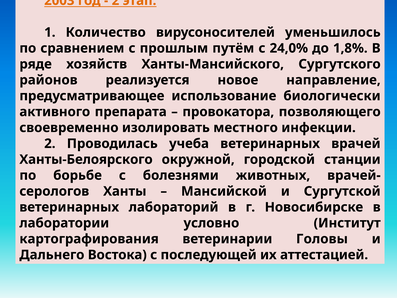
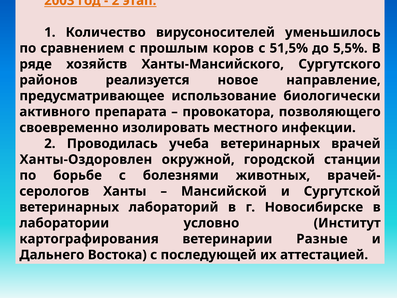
путём: путём -> коров
24,0%: 24,0% -> 51,5%
1,8%: 1,8% -> 5,5%
Ханты-Белоярского: Ханты-Белоярского -> Ханты-Оздоровлен
Головы: Головы -> Разные
